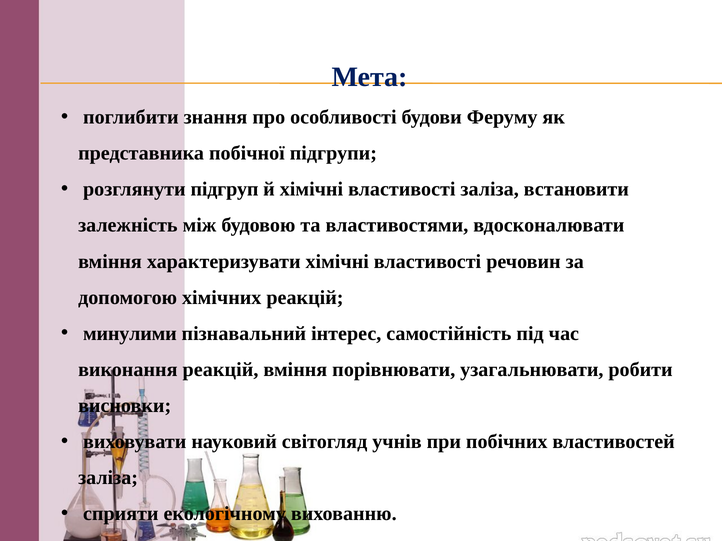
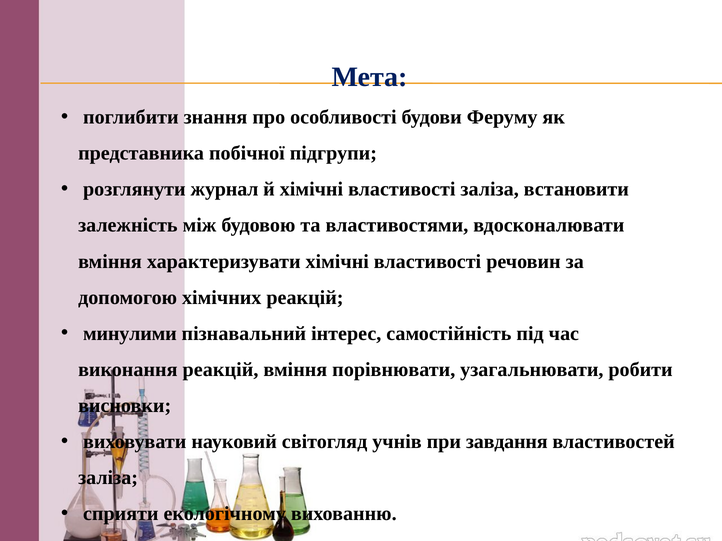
підгруп: підгруп -> журнал
побічних: побічних -> завдання
